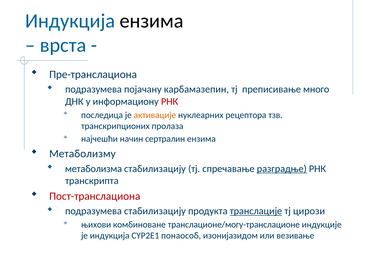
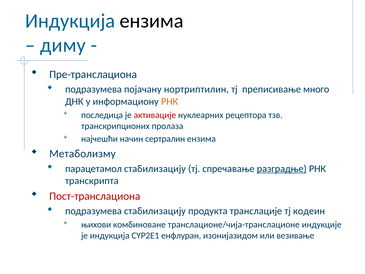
врста: врста -> диму
карбамазепин: карбамазепин -> нортриптилин
РНК at (170, 101) colour: red -> orange
активације colour: orange -> red
метаболизма: метаболизма -> парацетамол
транслације underline: present -> none
цирози: цирози -> кодеин
транслационе/могу-транслационе: транслационе/могу-транслационе -> транслационе/чија-транслационе
понаособ: понаособ -> енфлуран
